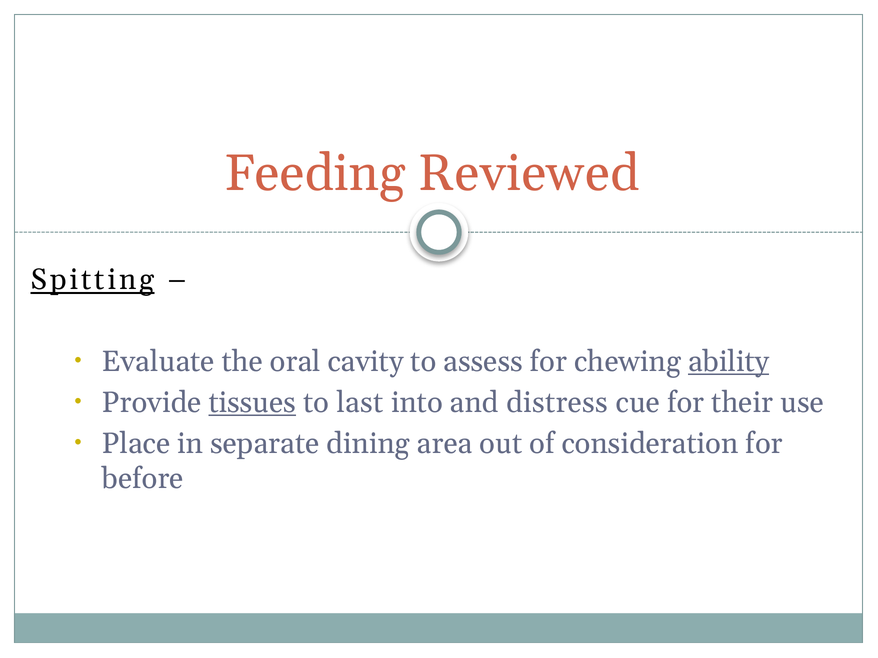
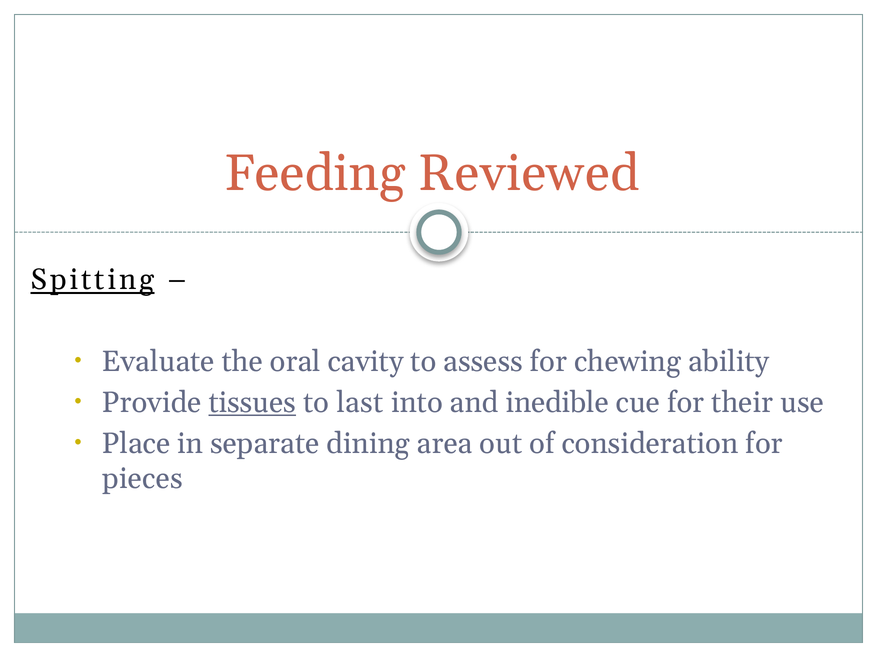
ability underline: present -> none
distress: distress -> inedible
before: before -> pieces
